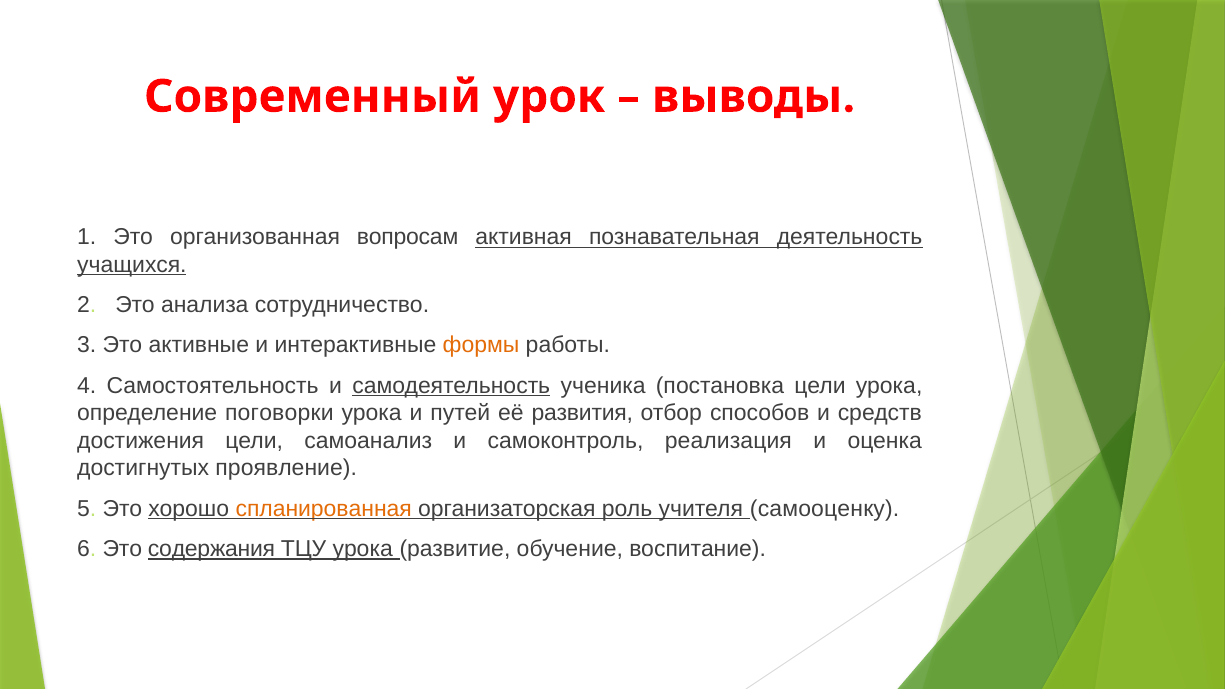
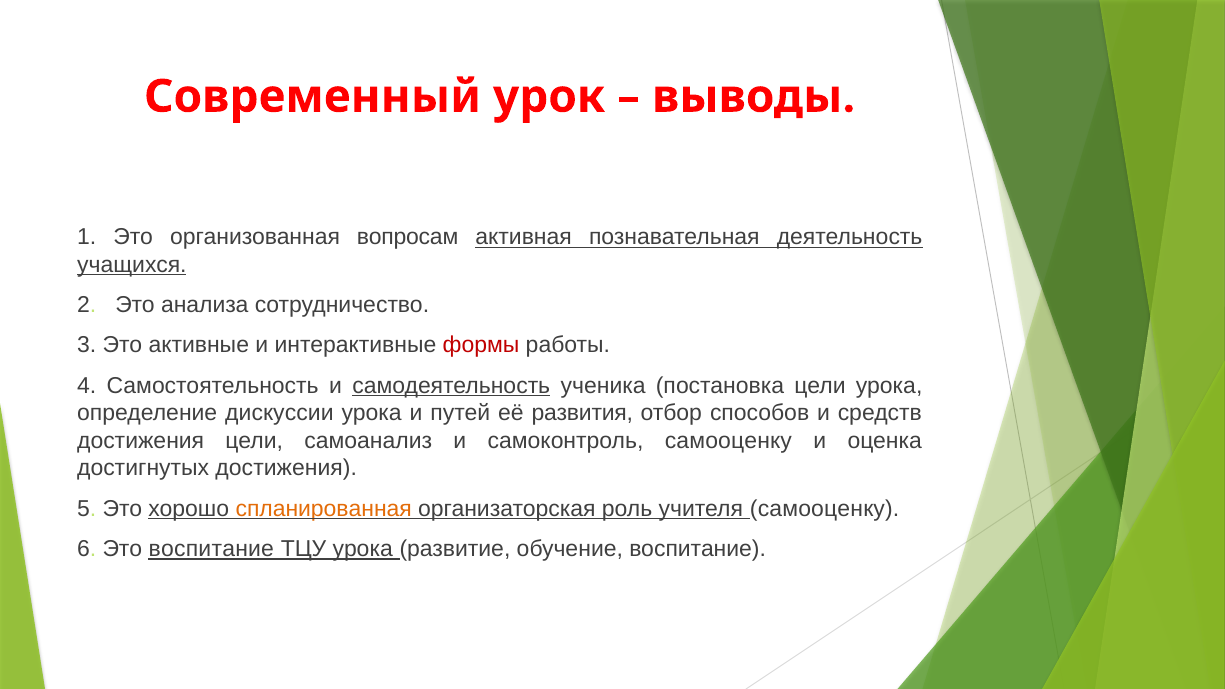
формы colour: orange -> red
поговорки: поговорки -> дискуссии
самоконтроль реализация: реализация -> самооценку
достигнутых проявление: проявление -> достижения
Это содержания: содержания -> воспитание
